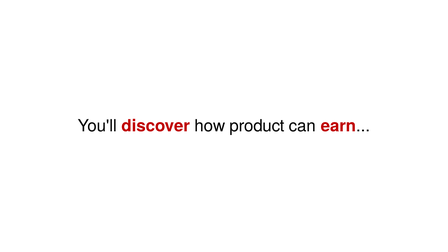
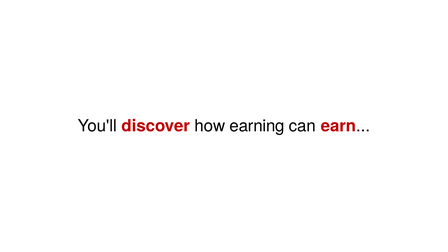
product: product -> earning
